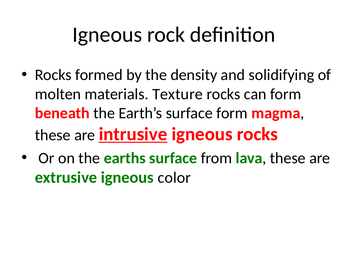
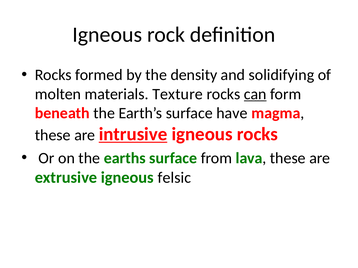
can underline: none -> present
surface form: form -> have
color: color -> felsic
